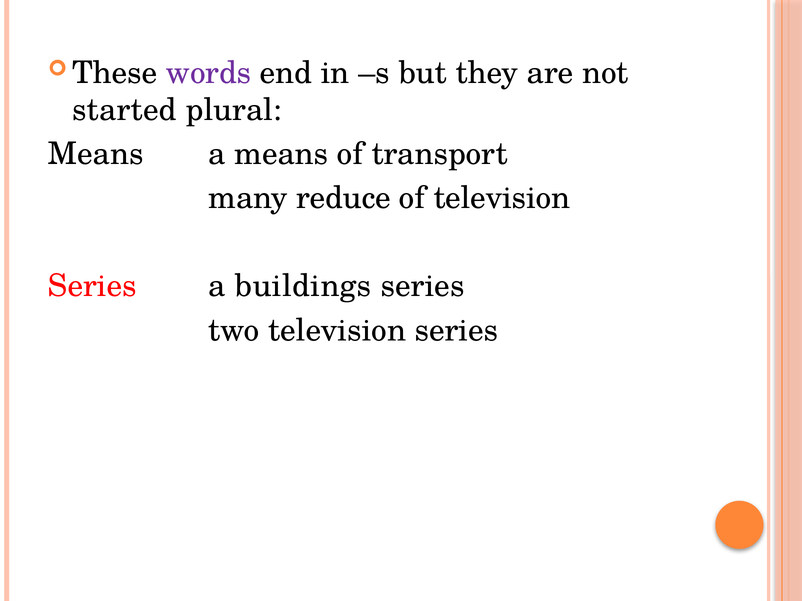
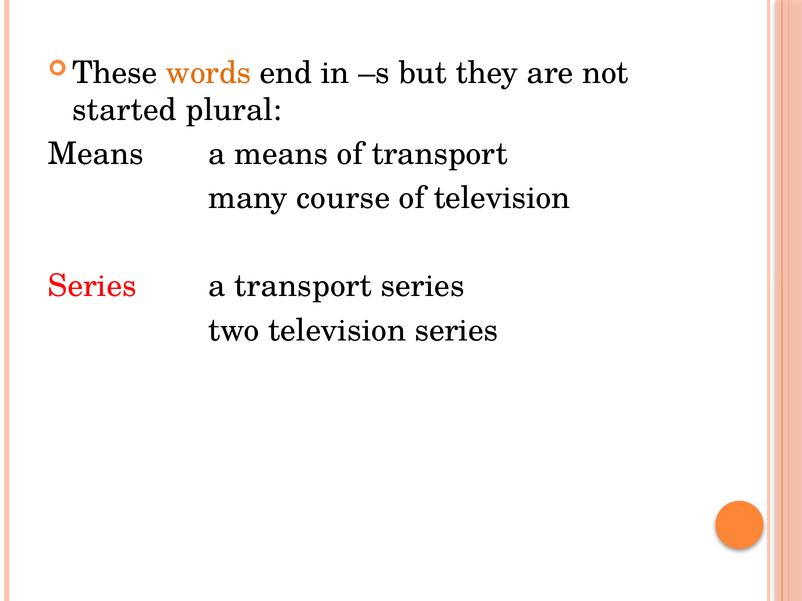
words colour: purple -> orange
reduce: reduce -> course
a buildings: buildings -> transport
